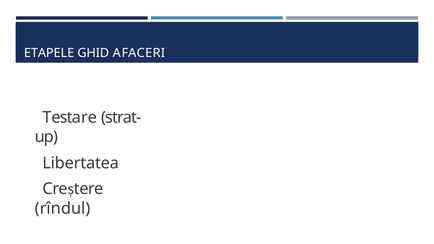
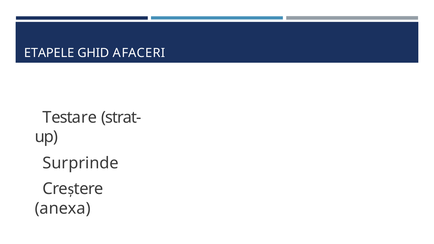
Libertatea: Libertatea -> Surprinde
rîndul: rîndul -> anexa
